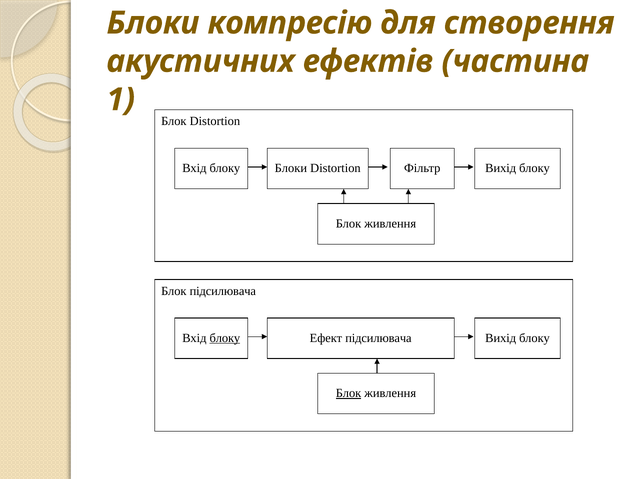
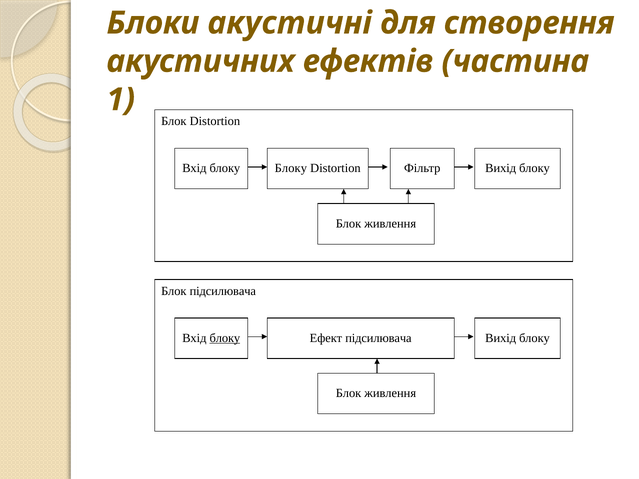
компресію: компресію -> акустичні
блоку Блоки: Блоки -> Блоку
Блок at (348, 393) underline: present -> none
